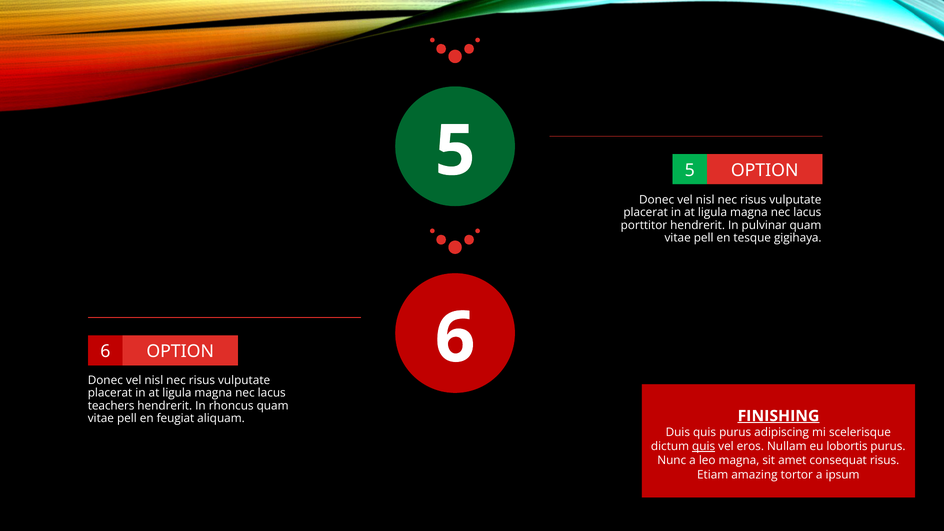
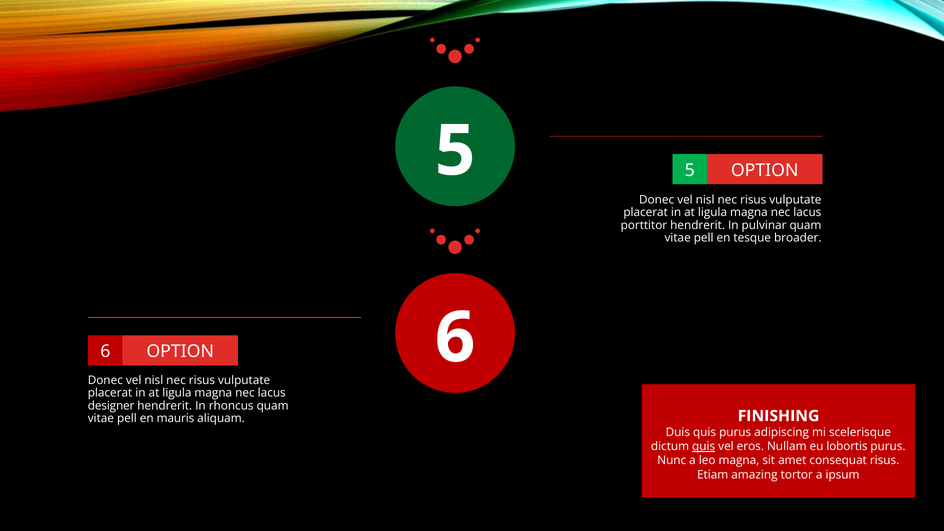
gigihaya: gigihaya -> broader
teachers: teachers -> designer
feugiat: feugiat -> mauris
FINISHING underline: present -> none
